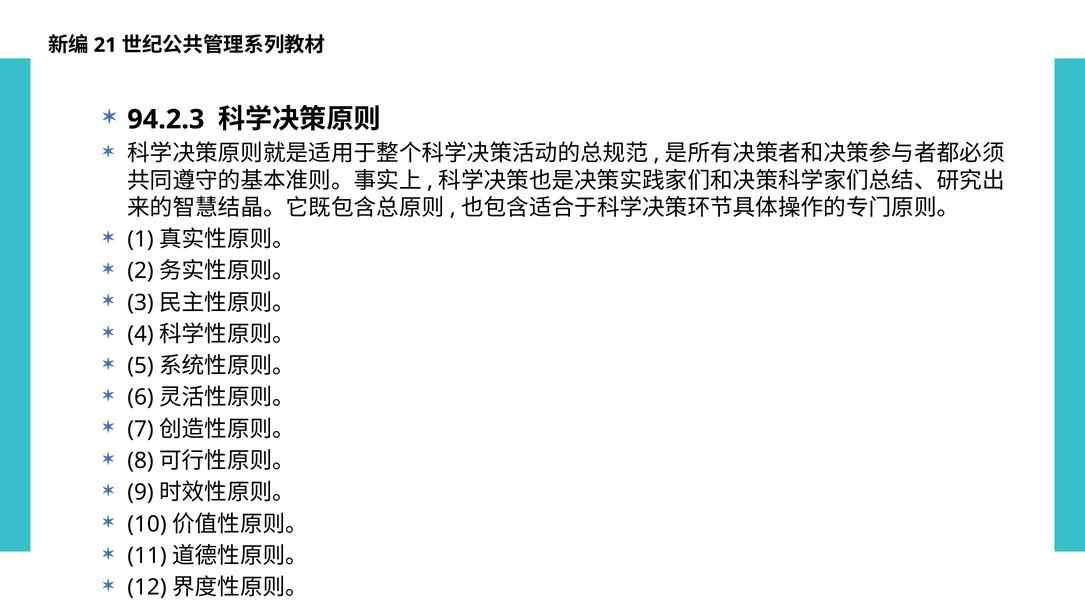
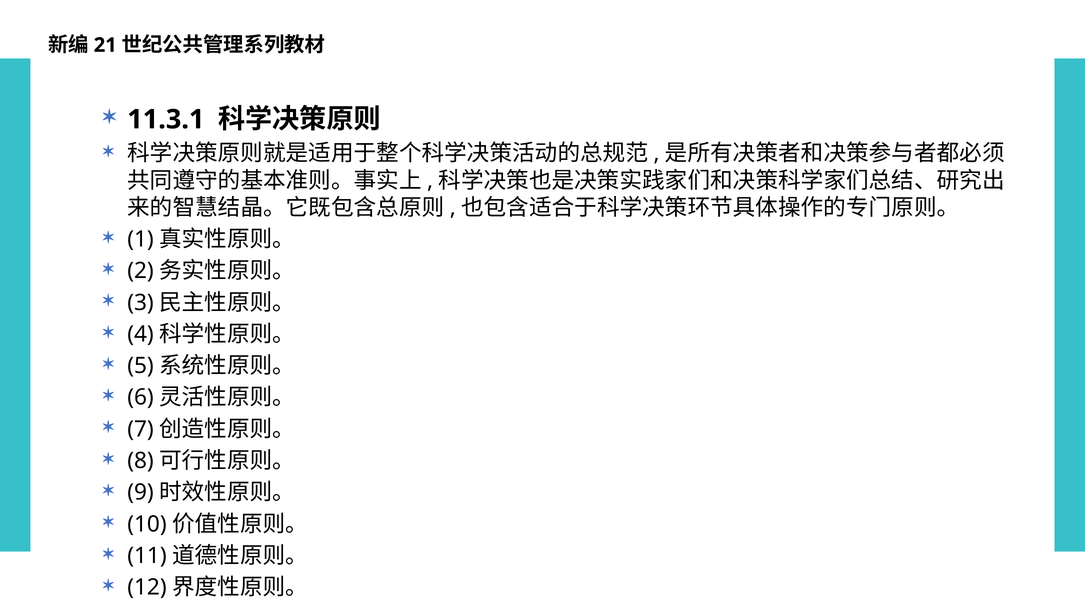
94.2.3: 94.2.3 -> 11.3.1
